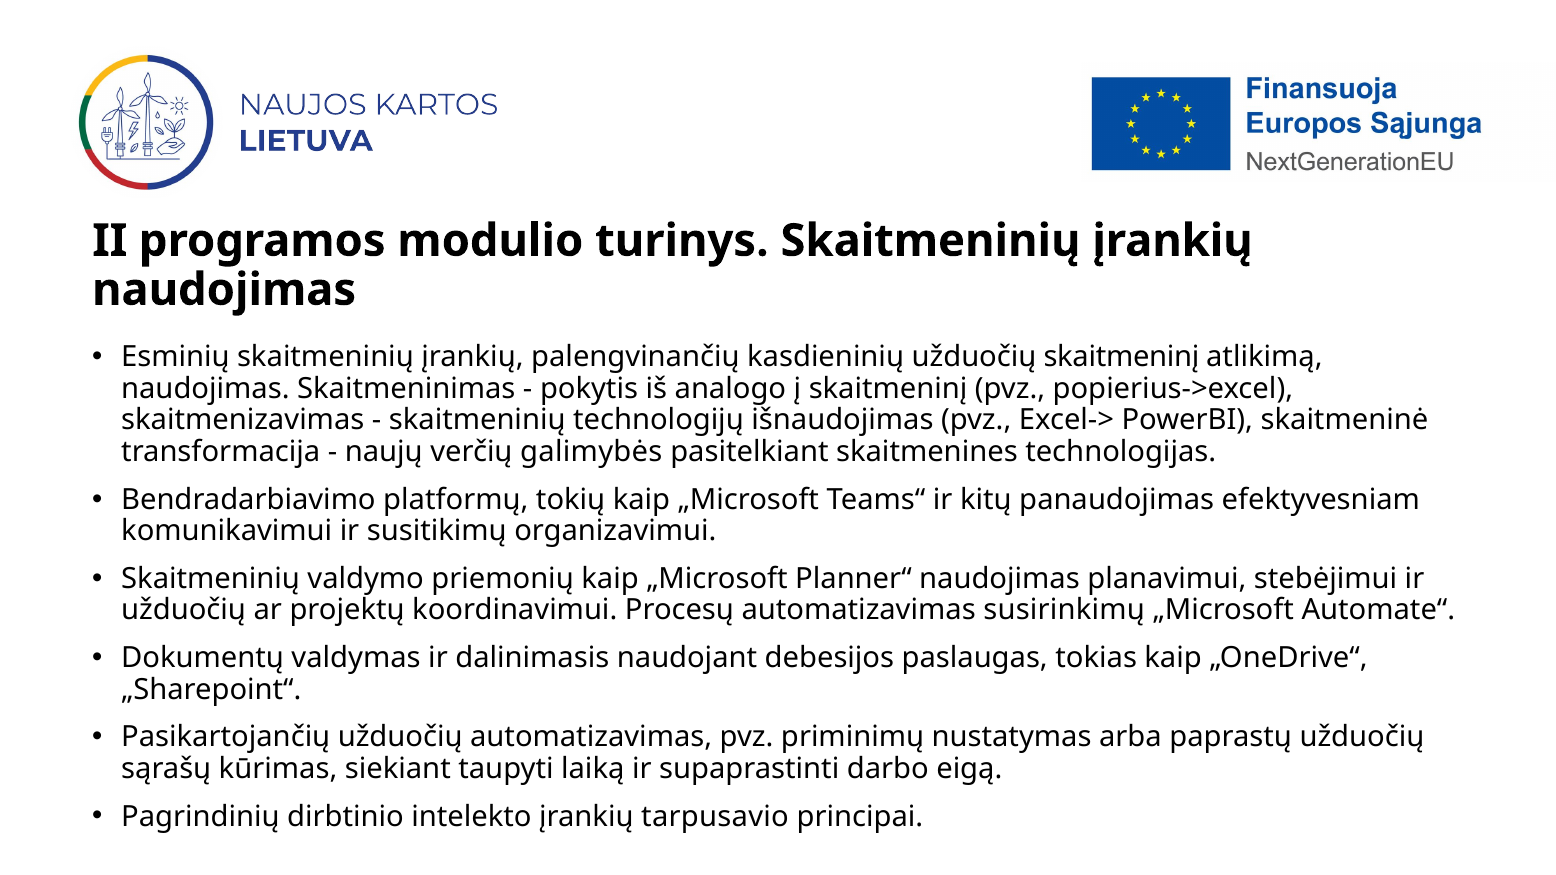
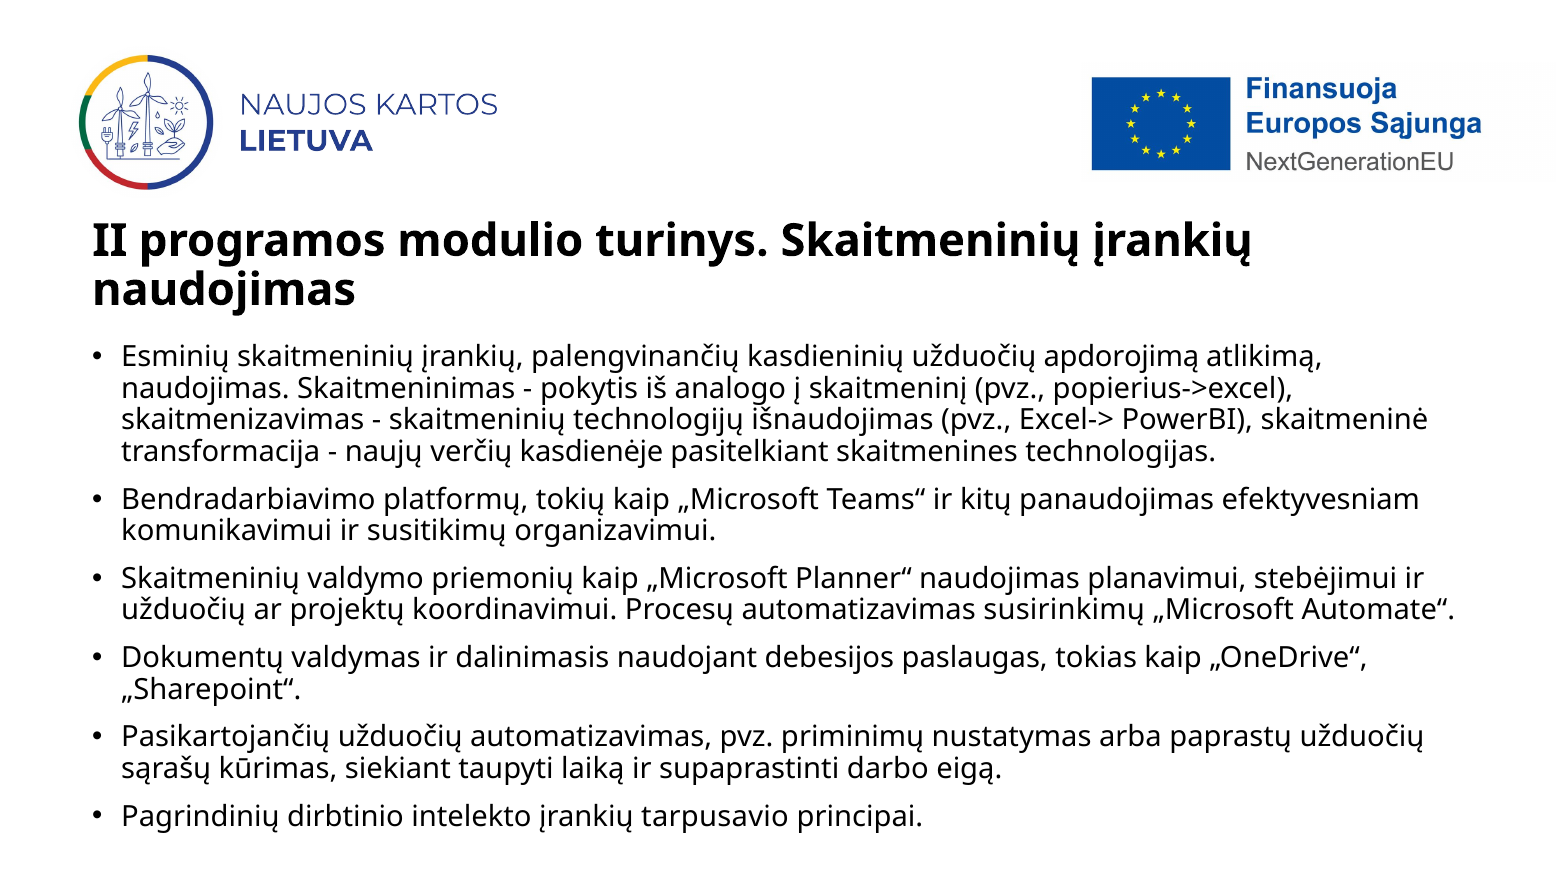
užduočių skaitmeninį: skaitmeninį -> apdorojimą
galimybės: galimybės -> kasdienėje
